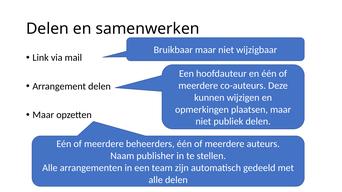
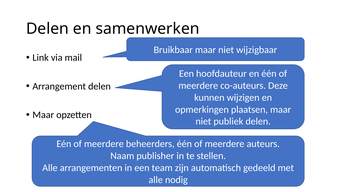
alle delen: delen -> nodig
